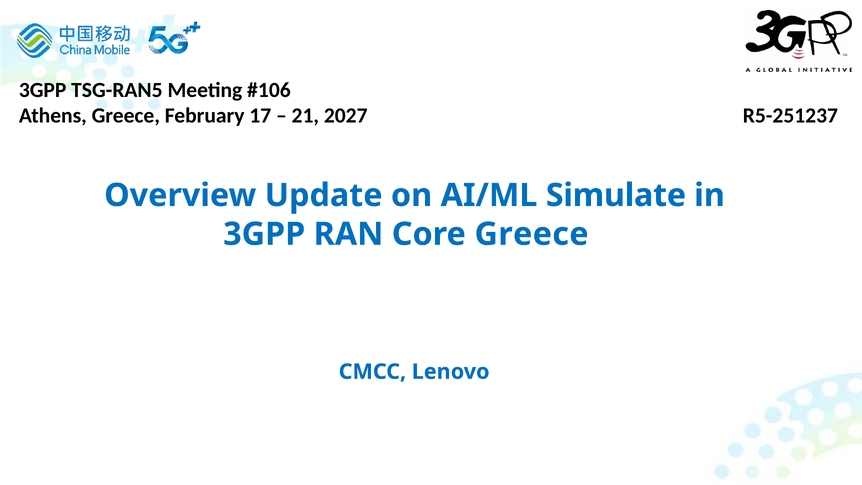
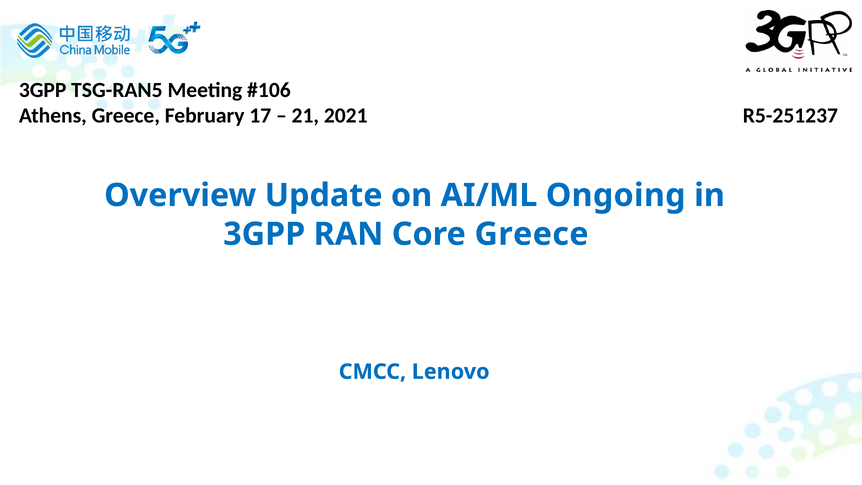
2027: 2027 -> 2021
Simulate: Simulate -> Ongoing
